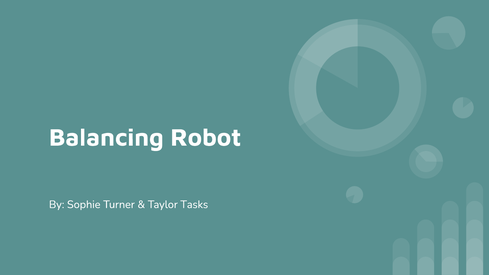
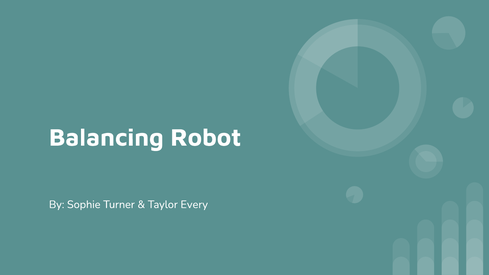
Tasks: Tasks -> Every
